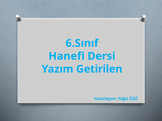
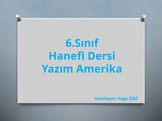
Getirilen: Getirilen -> Amerika
